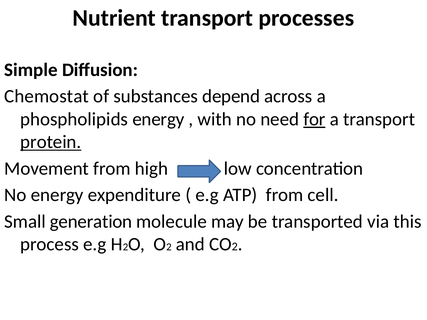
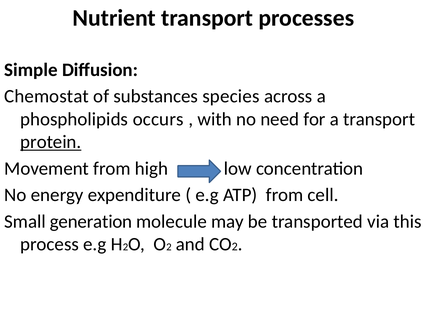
depend: depend -> species
phospholipids energy: energy -> occurs
for underline: present -> none
